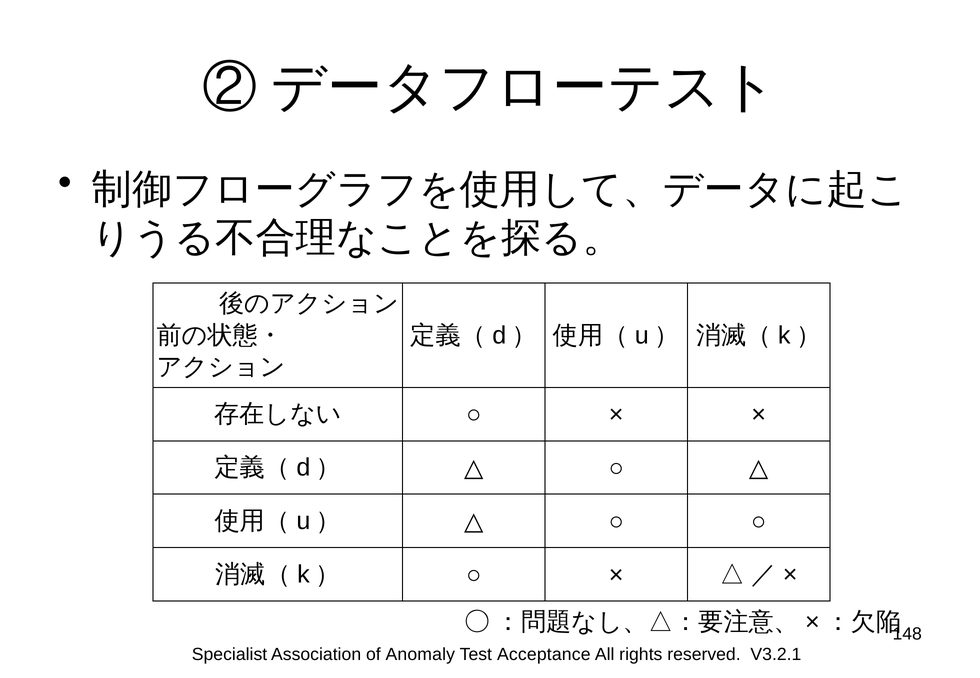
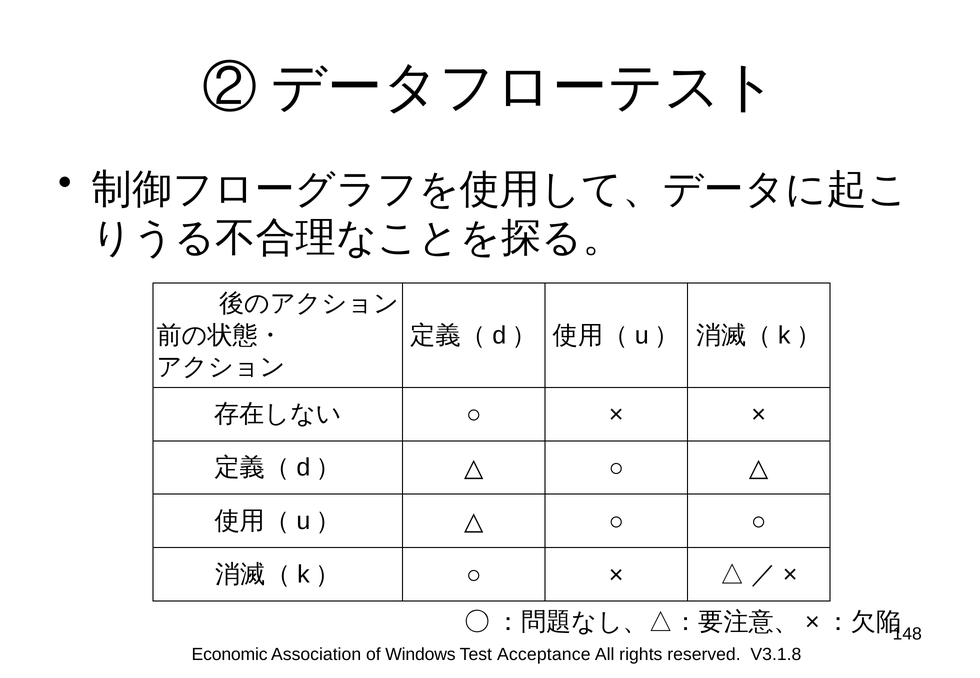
Specialist: Specialist -> Economic
Anomaly: Anomaly -> Windows
V3.2.1: V3.2.1 -> V3.1.8
